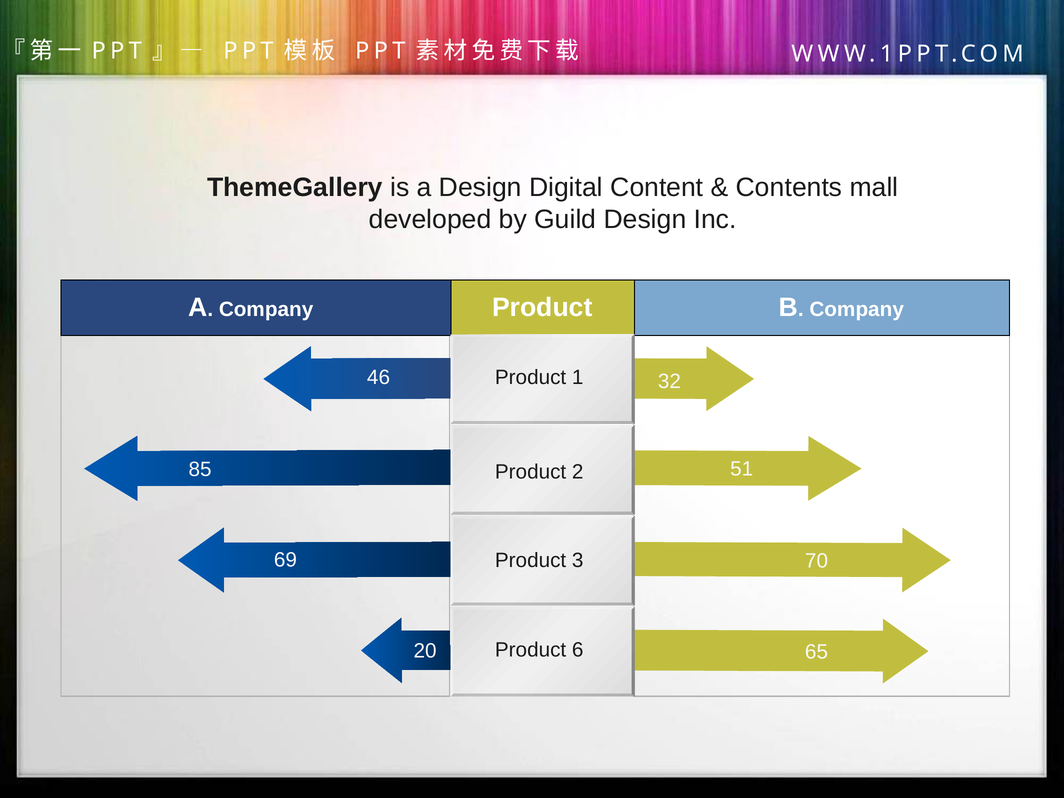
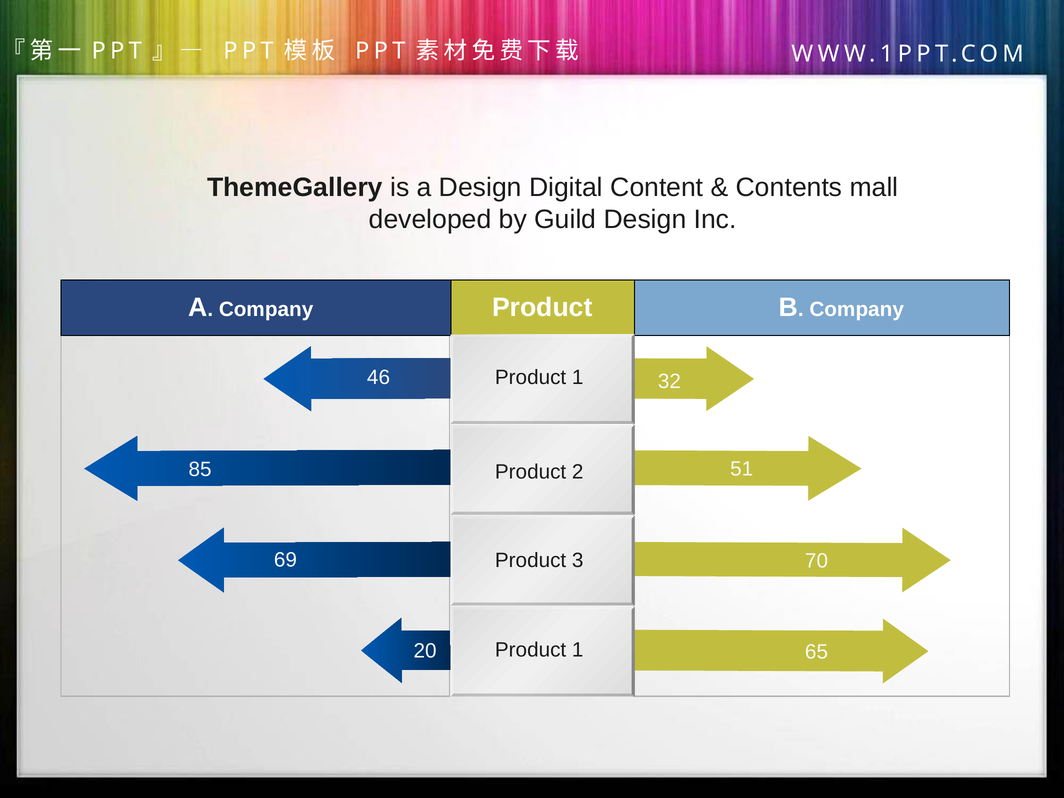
6 at (578, 650): 6 -> 1
